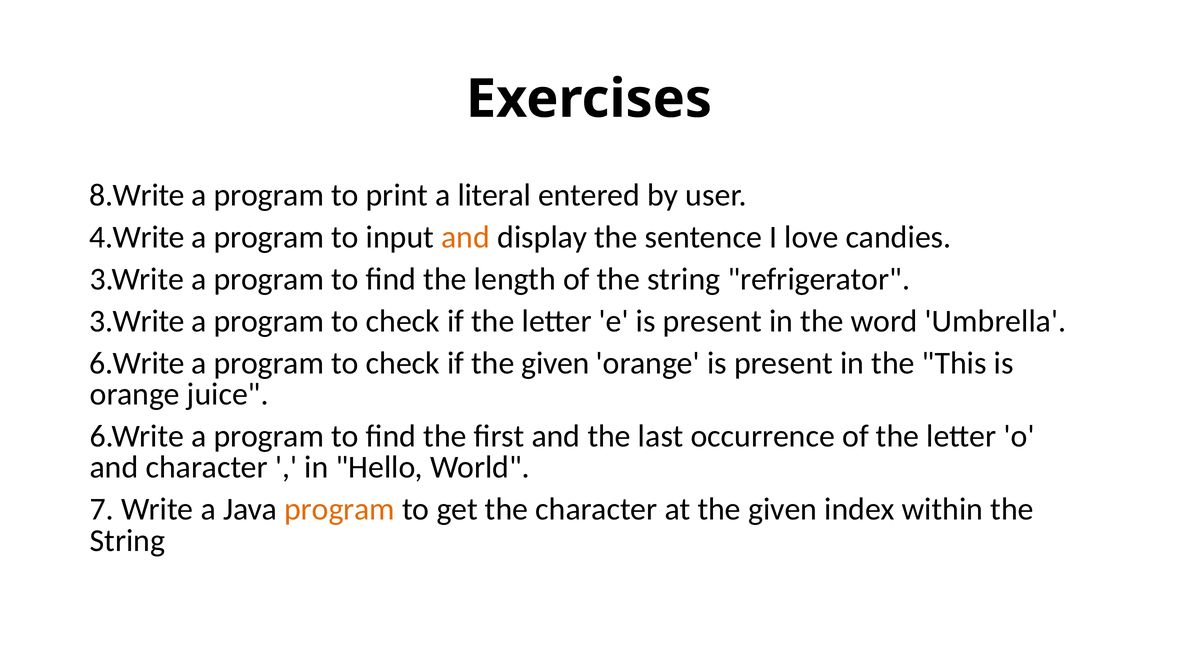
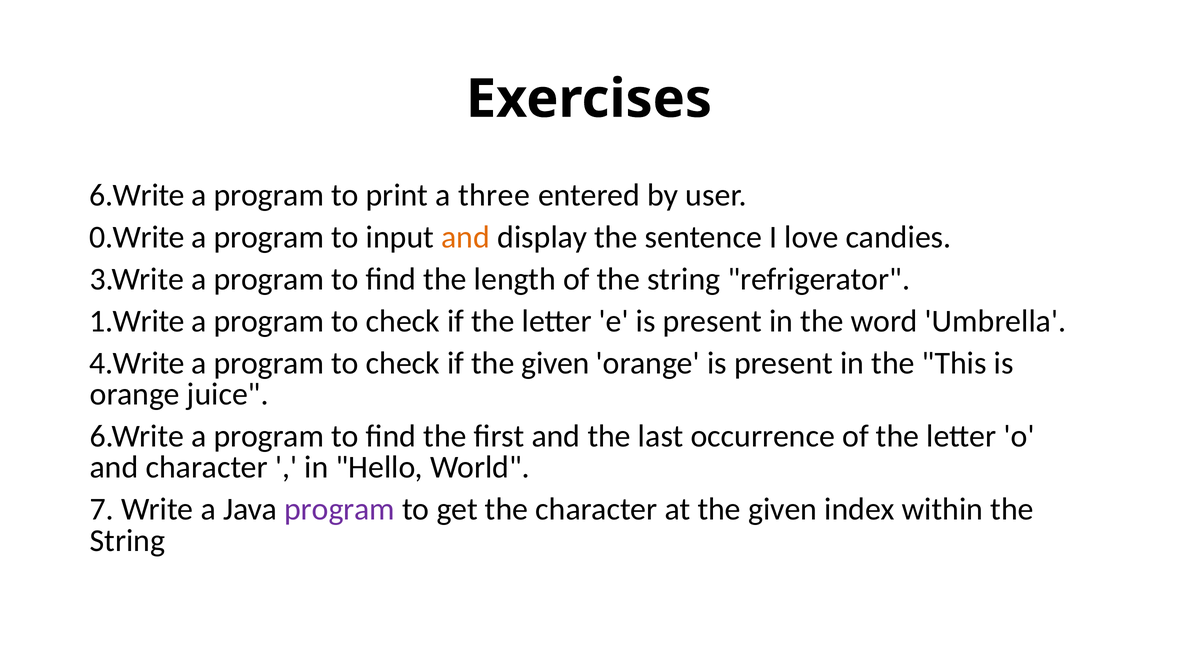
8.Write at (137, 195): 8.Write -> 6.Write
literal: literal -> three
4.Write: 4.Write -> 0.Write
3.Write at (137, 321): 3.Write -> 1.Write
6.Write at (137, 363): 6.Write -> 4.Write
program at (340, 509) colour: orange -> purple
